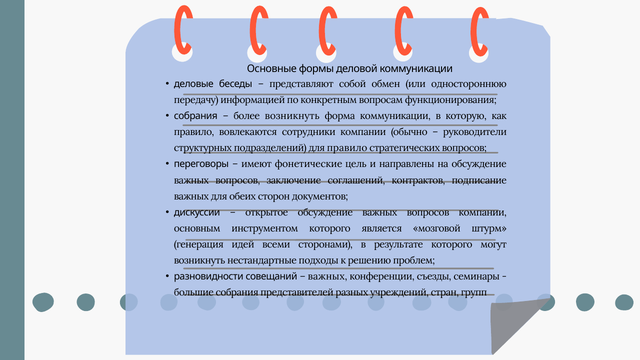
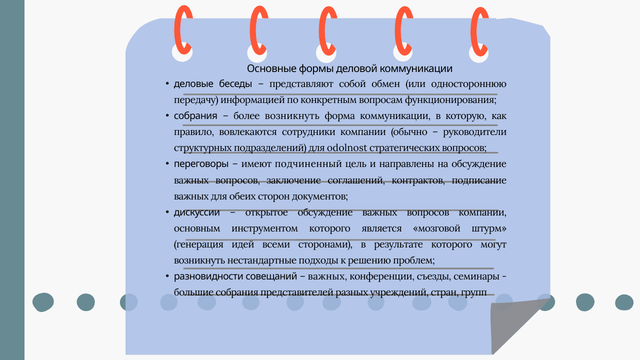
для правило: правило -> odolnost
фонетические: фонетические -> подчиненный
